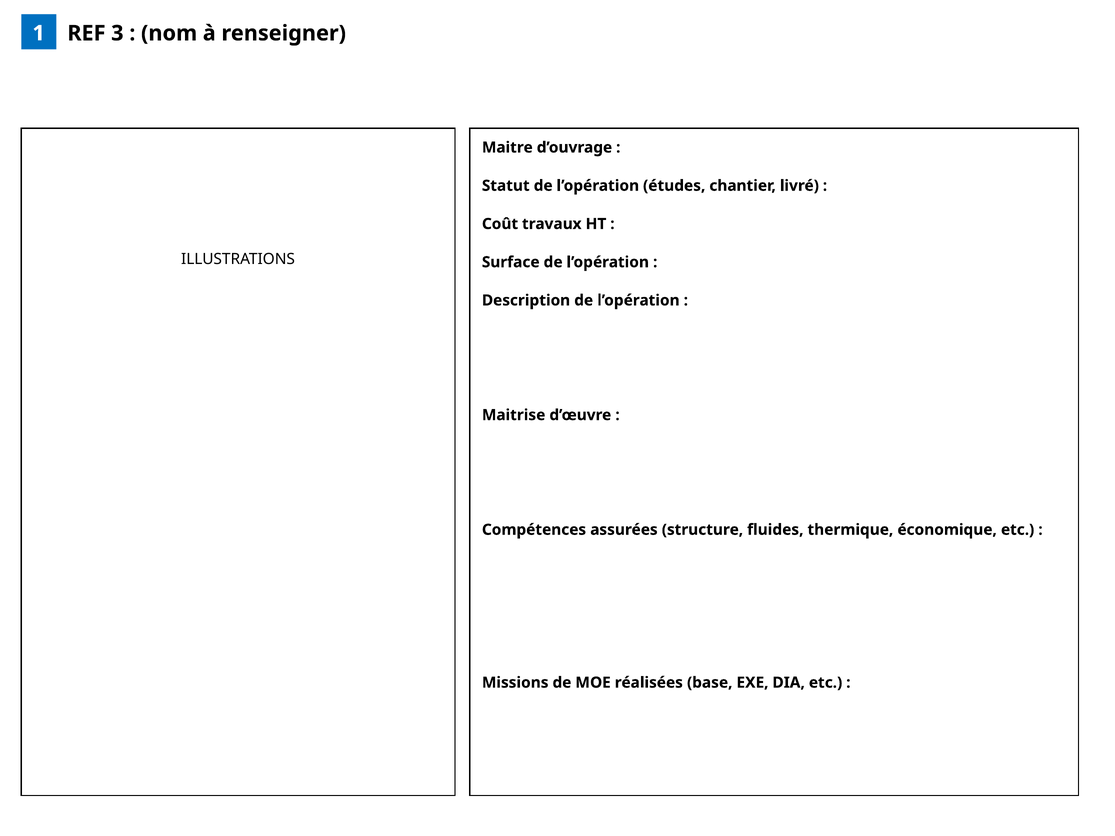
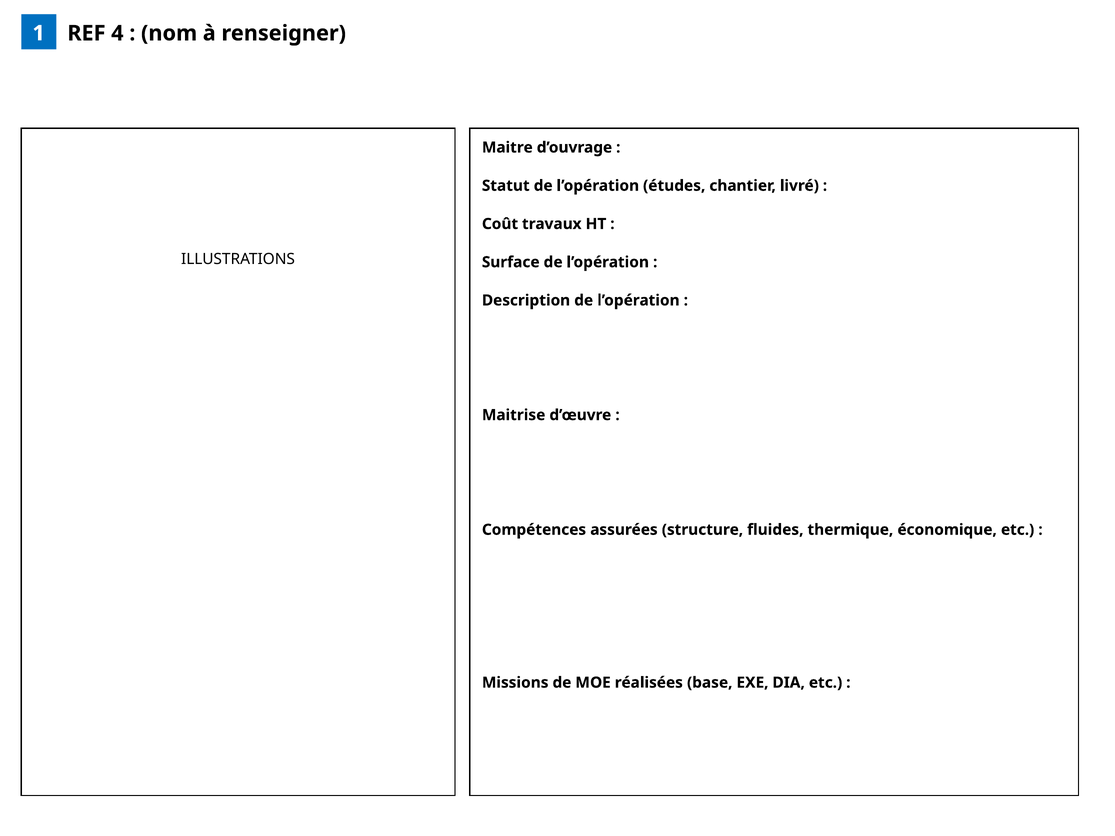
3: 3 -> 4
